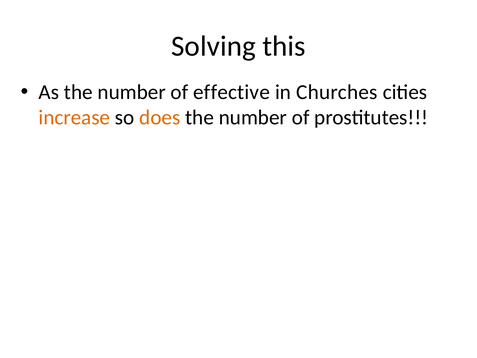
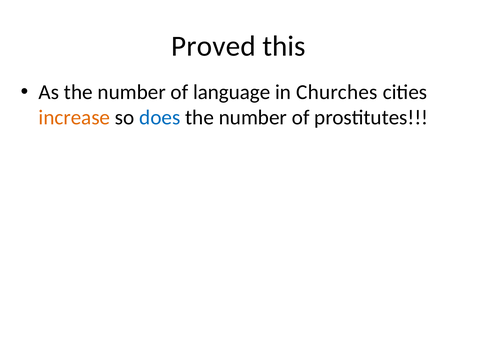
Solving: Solving -> Proved
effective: effective -> language
does colour: orange -> blue
